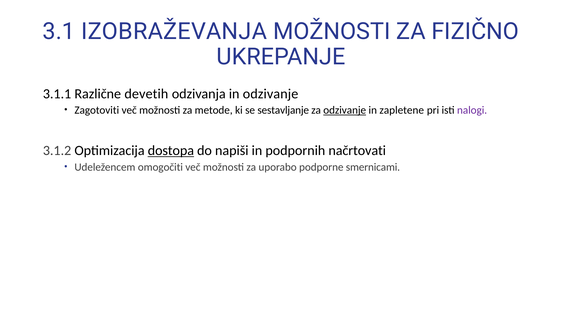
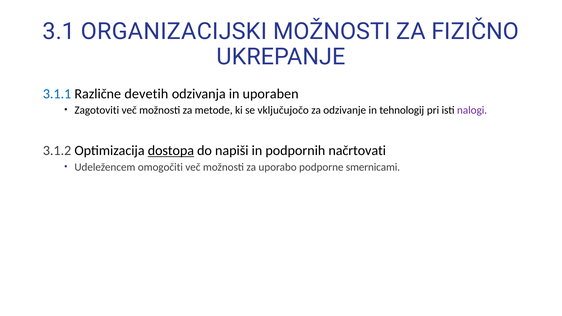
IZOBRAŽEVANJA: IZOBRAŽEVANJA -> ORGANIZACIJSKI
3.1.1 colour: black -> blue
in odzivanje: odzivanje -> uporaben
sestavljanje: sestavljanje -> vključujočo
odzivanje at (345, 110) underline: present -> none
zapletene: zapletene -> tehnologij
